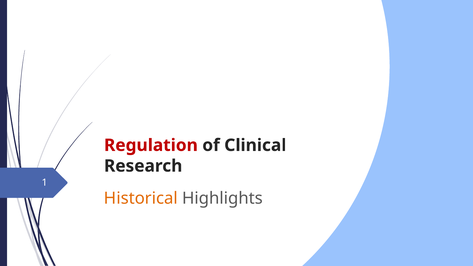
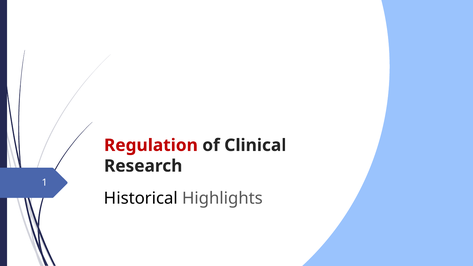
Historical colour: orange -> black
